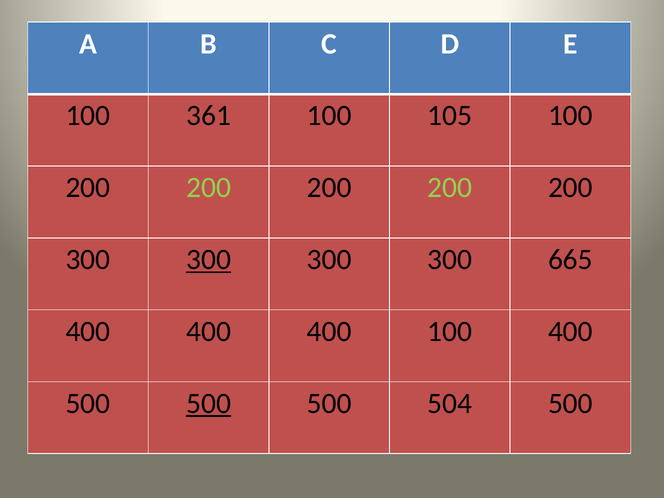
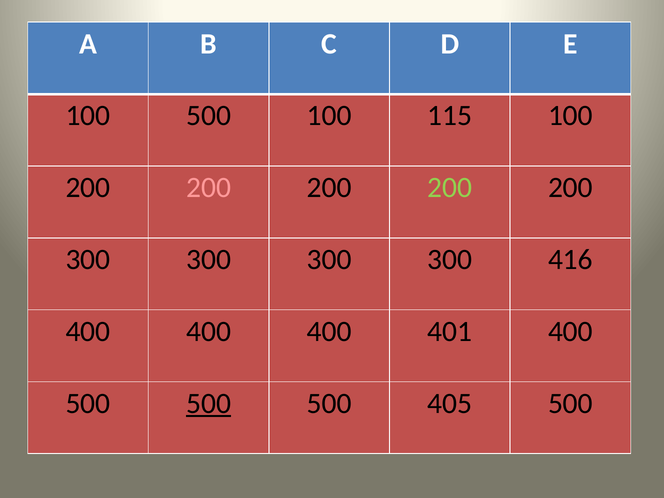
100 361: 361 -> 500
105: 105 -> 115
200 at (209, 188) colour: light green -> pink
300 at (209, 260) underline: present -> none
665: 665 -> 416
400 100: 100 -> 401
504: 504 -> 405
